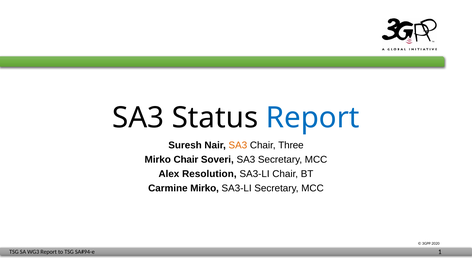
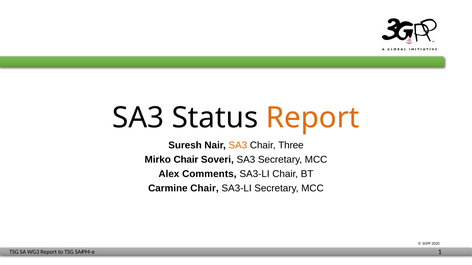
Report at (313, 118) colour: blue -> orange
Resolution: Resolution -> Comments
Carmine Mirko: Mirko -> Chair
